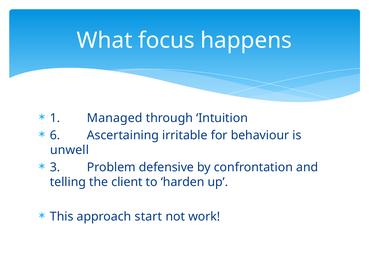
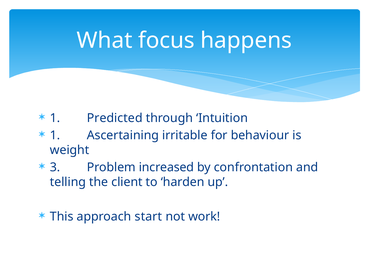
Managed: Managed -> Predicted
6 at (55, 135): 6 -> 1
unwell: unwell -> weight
defensive: defensive -> increased
